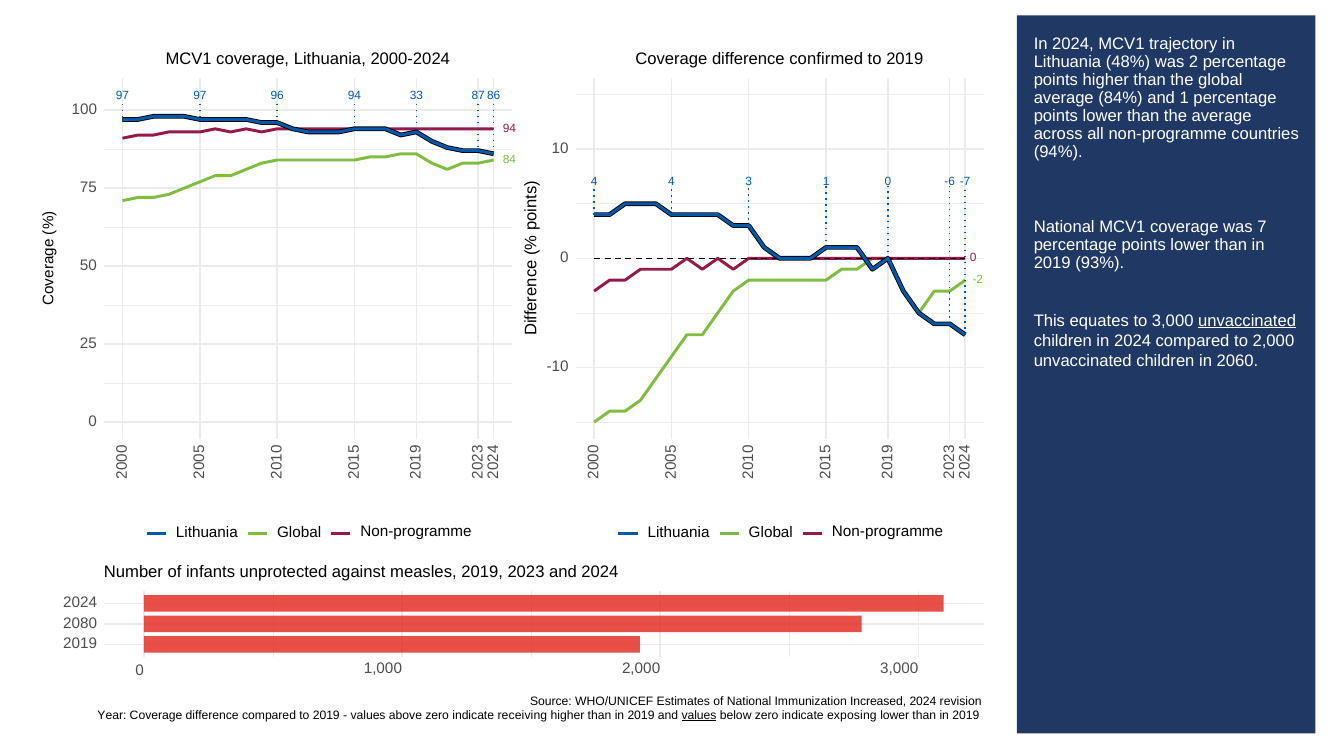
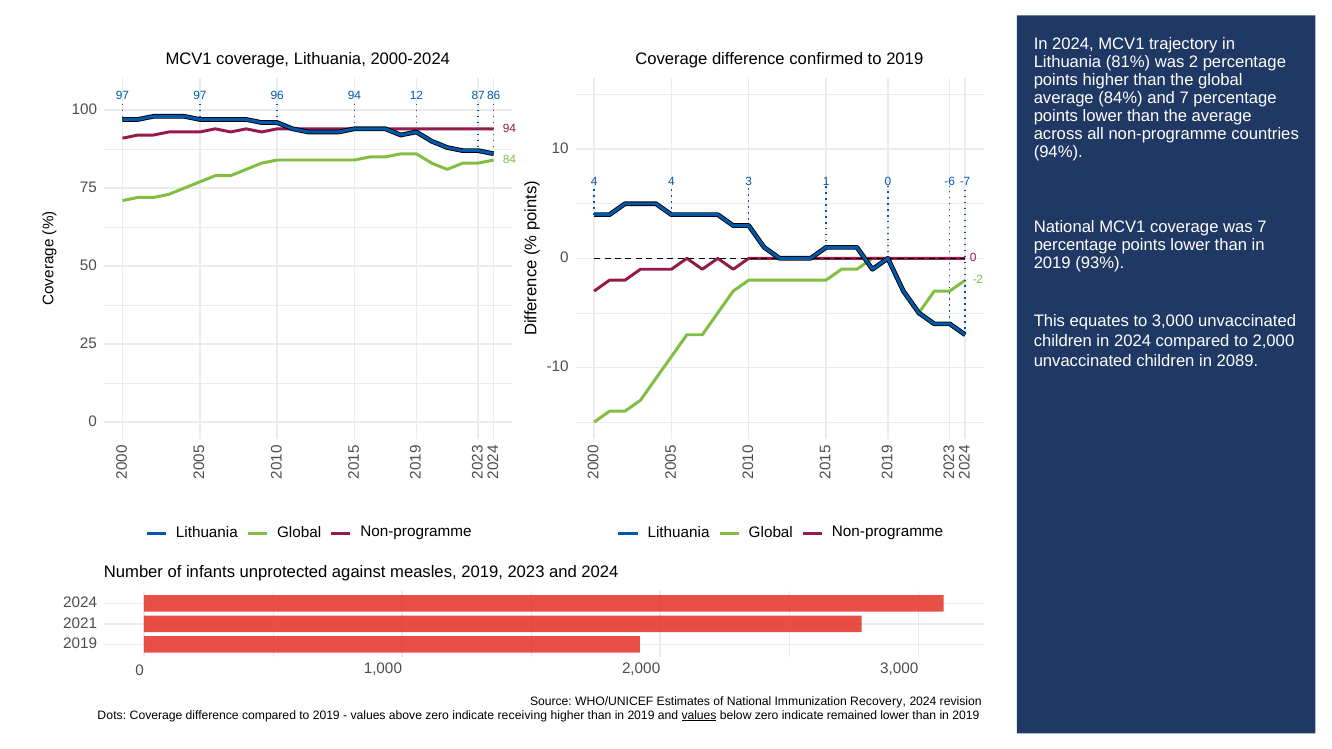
48%: 48% -> 81%
33: 33 -> 12
and 1: 1 -> 7
unvaccinated at (1247, 321) underline: present -> none
2060: 2060 -> 2089
2080: 2080 -> 2021
Increased: Increased -> Recovery
Year: Year -> Dots
exposing: exposing -> remained
